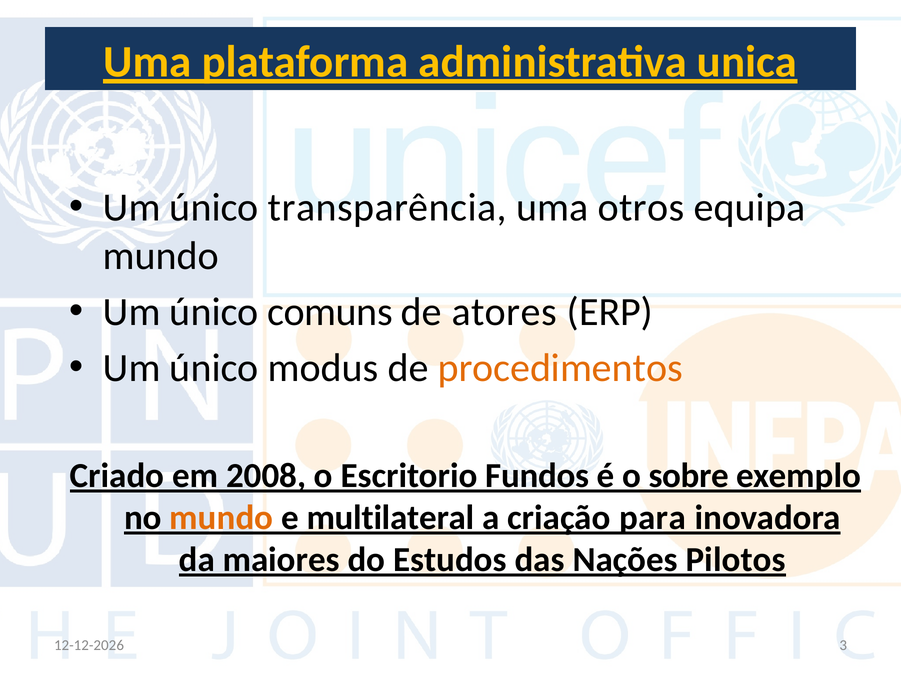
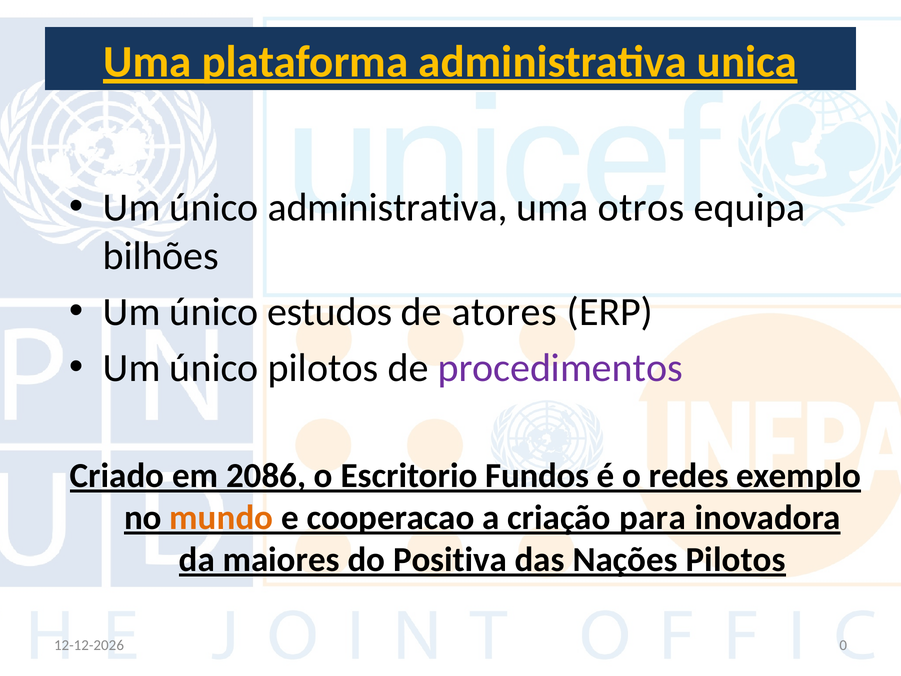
único transparência: transparência -> administrativa
mundo at (161, 256): mundo -> bilhões
comuns: comuns -> estudos
único modus: modus -> pilotos
procedimentos colour: orange -> purple
2008: 2008 -> 2086
sobre: sobre -> redes
multilateral: multilateral -> cooperacao
Estudos: Estudos -> Positiva
3: 3 -> 0
